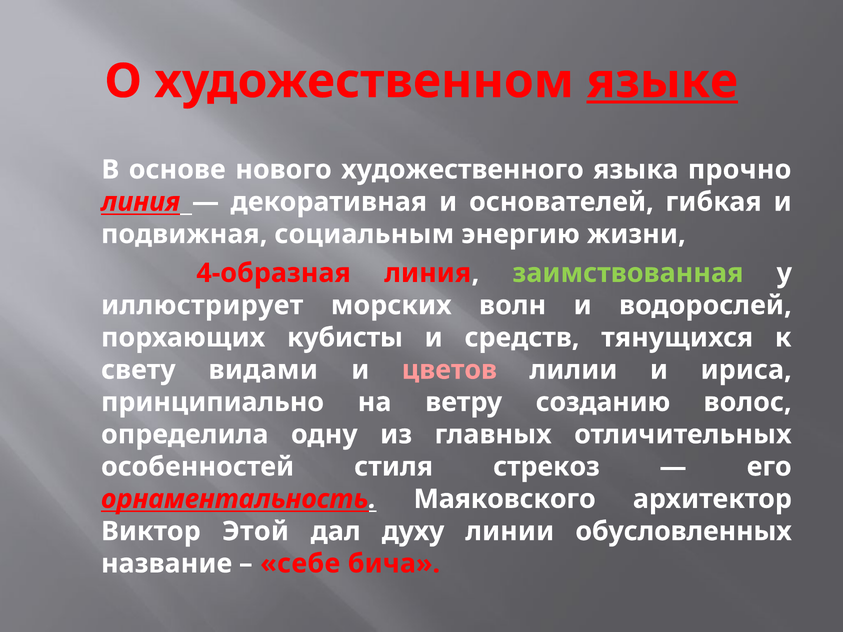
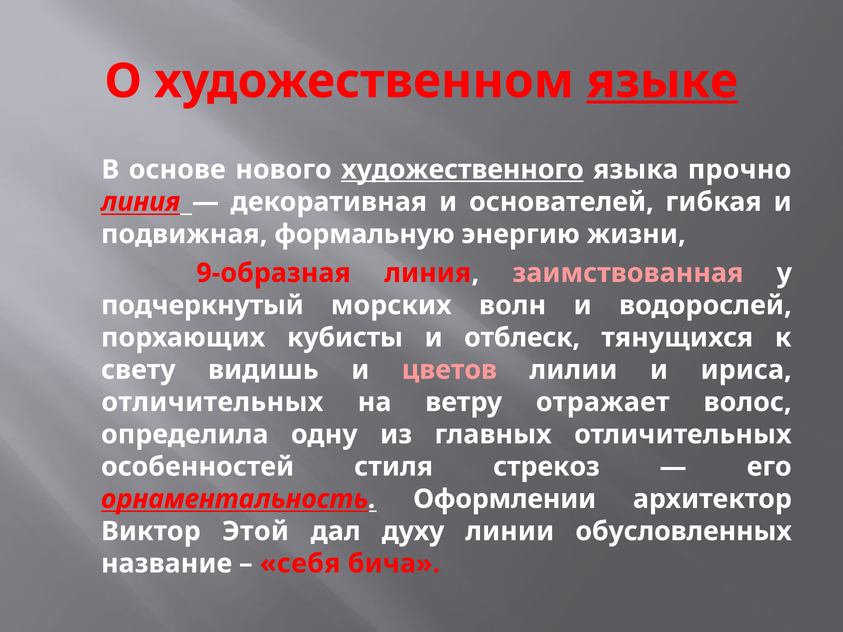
художественного underline: none -> present
социальным: социальным -> формальную
4-образная: 4-образная -> 9-образная
заимствованная colour: light green -> pink
иллюстрирует: иллюстрирует -> подчеркнутый
средств: средств -> отблеск
видами: видами -> видишь
принципиально at (213, 402): принципиально -> отличительных
созданию: созданию -> отражает
Маяковского: Маяковского -> Оформлении
себе: себе -> себя
